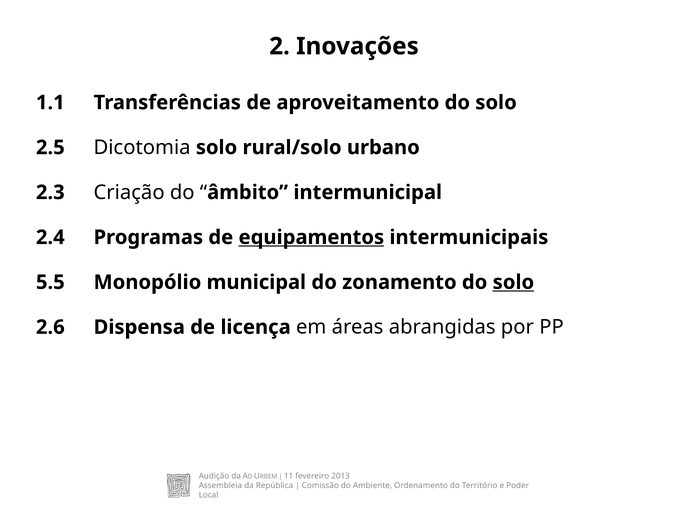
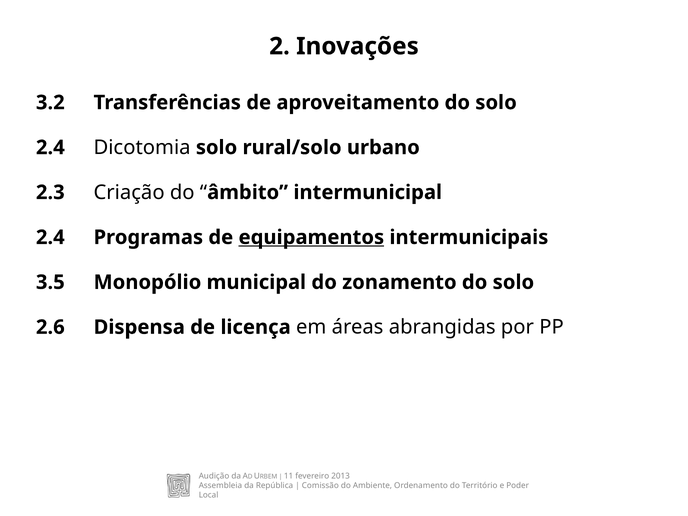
1.1: 1.1 -> 3.2
2.5 at (50, 147): 2.5 -> 2.4
5.5: 5.5 -> 3.5
solo at (513, 282) underline: present -> none
